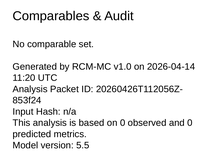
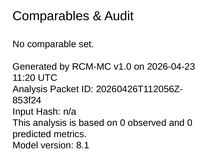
2026-04-14: 2026-04-14 -> 2026-04-23
5.5: 5.5 -> 8.1
